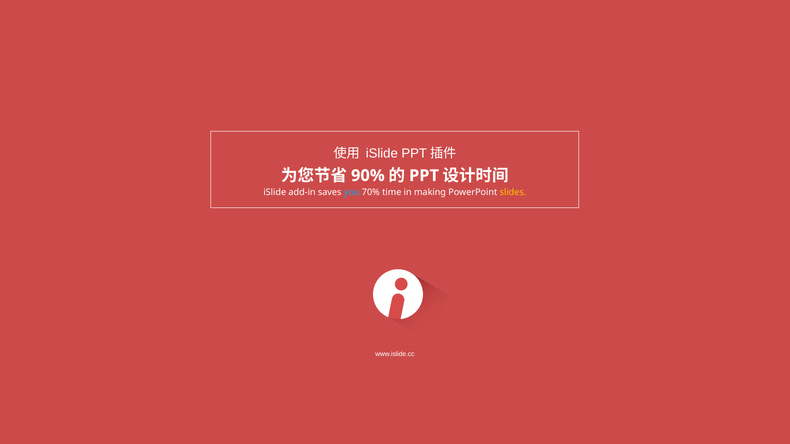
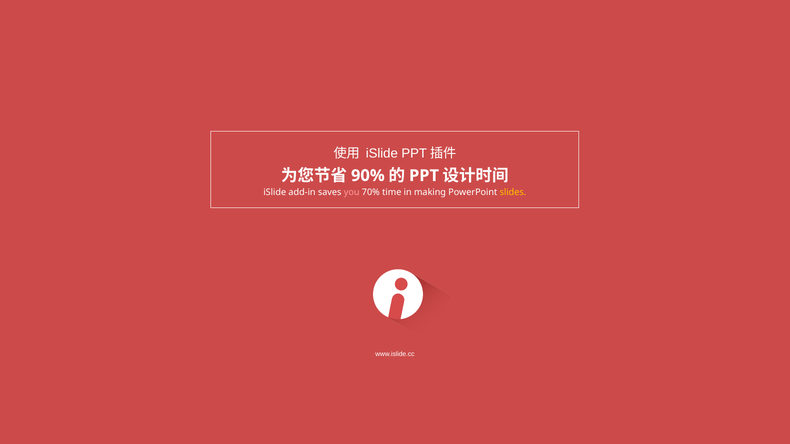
you colour: light blue -> pink
